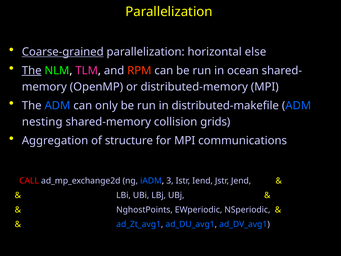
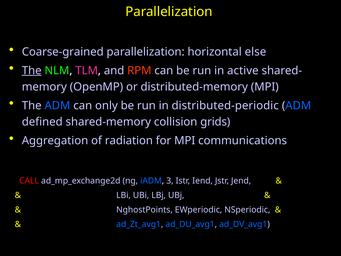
Coarse-grained underline: present -> none
ocean: ocean -> active
distributed-makefile: distributed-makefile -> distributed-periodic
nesting: nesting -> defined
structure: structure -> radiation
